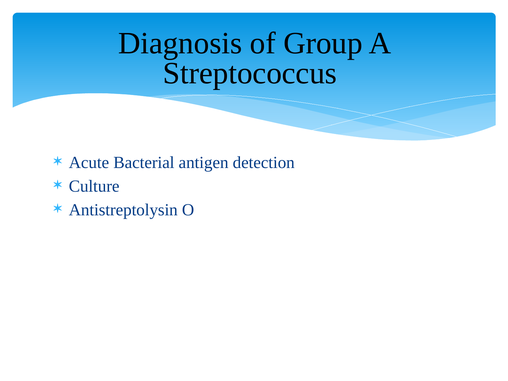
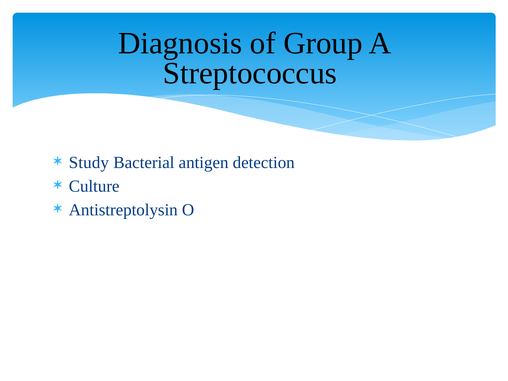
Acute: Acute -> Study
